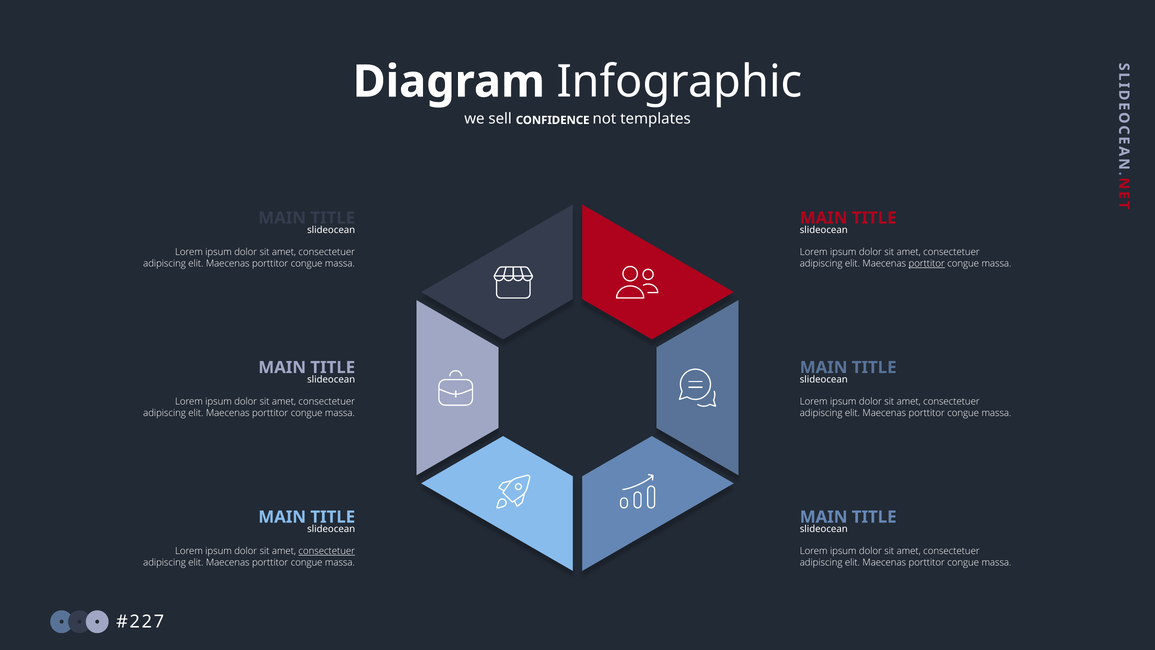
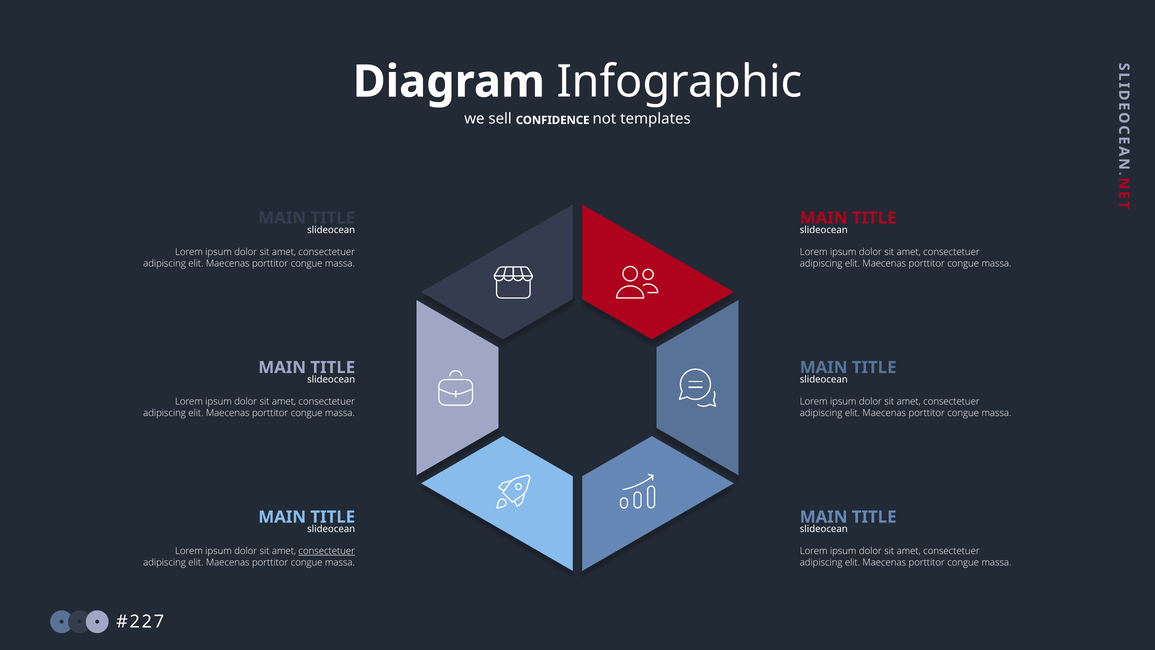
porttitor at (927, 263) underline: present -> none
